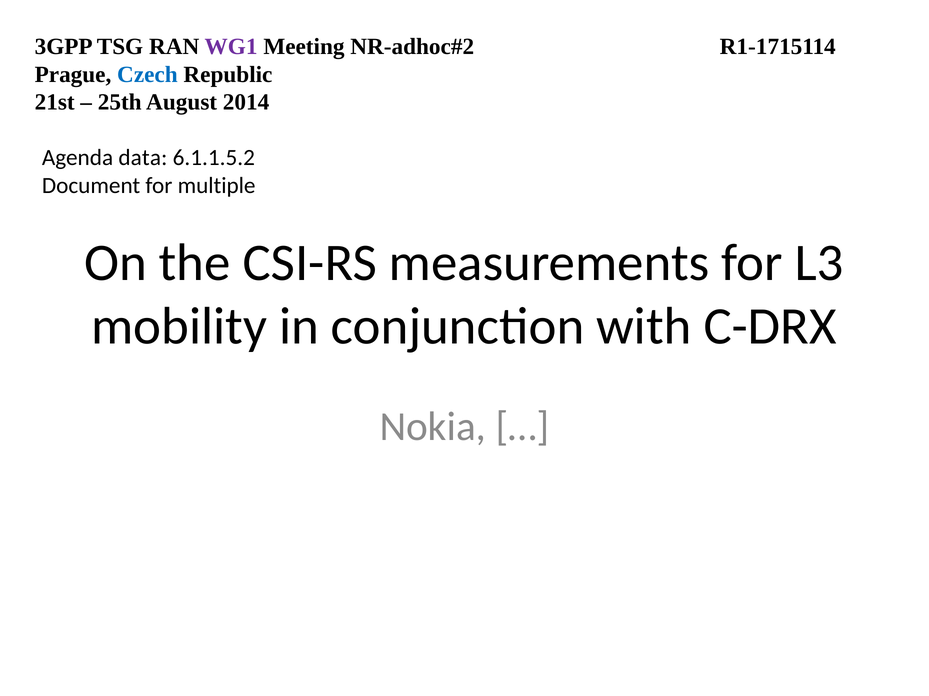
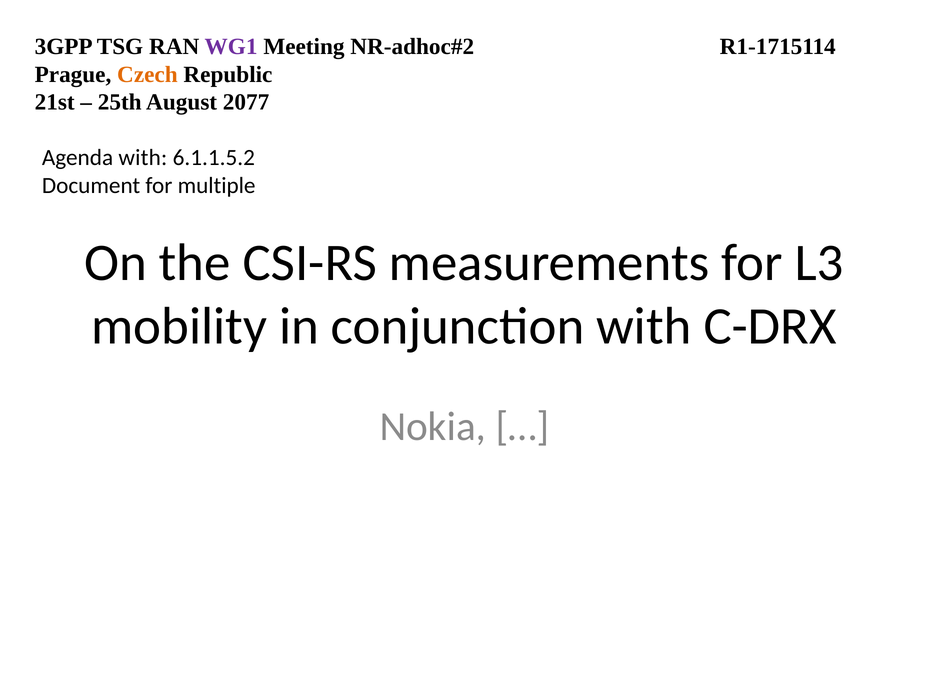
Czech colour: blue -> orange
2014: 2014 -> 2077
Agenda data: data -> with
